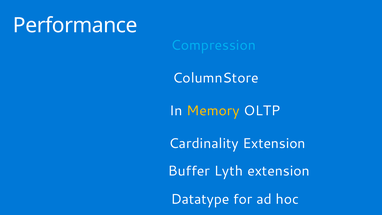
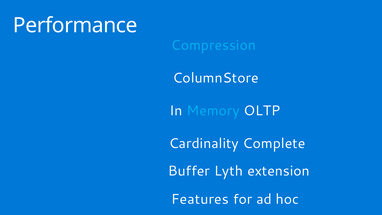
Memory colour: yellow -> light blue
Cardinality Extension: Extension -> Complete
Datatype: Datatype -> Features
